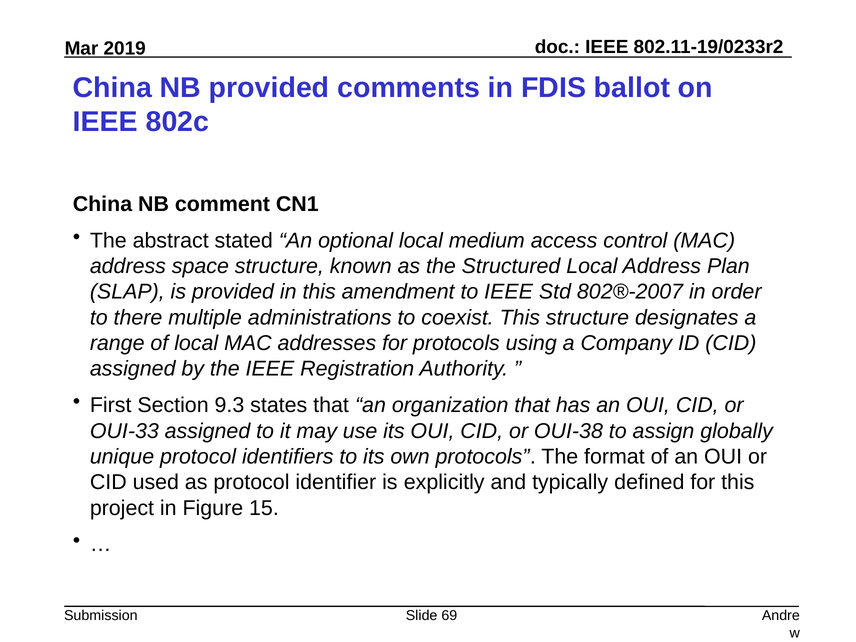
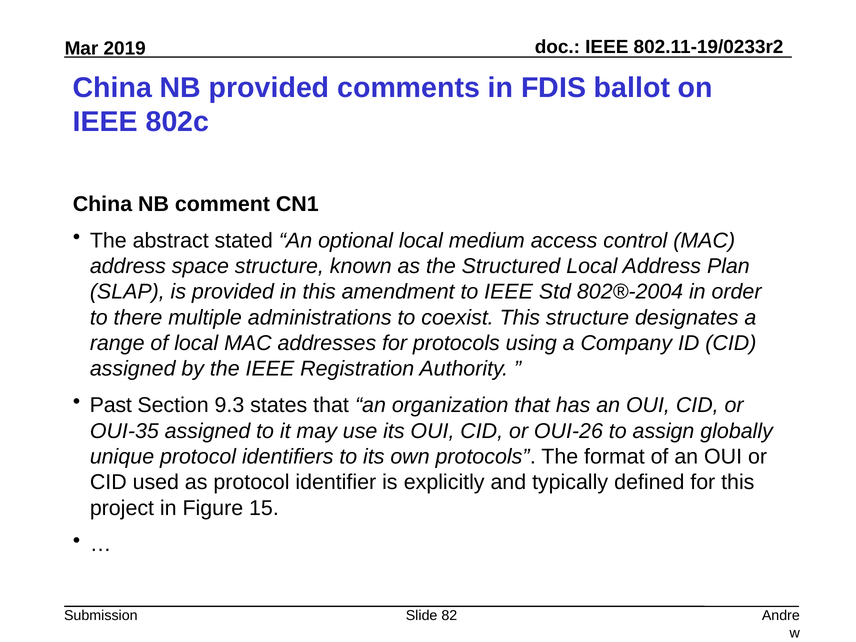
802®-2007: 802®-2007 -> 802®-2004
First: First -> Past
OUI-33: OUI-33 -> OUI-35
OUI-38: OUI-38 -> OUI-26
69: 69 -> 82
